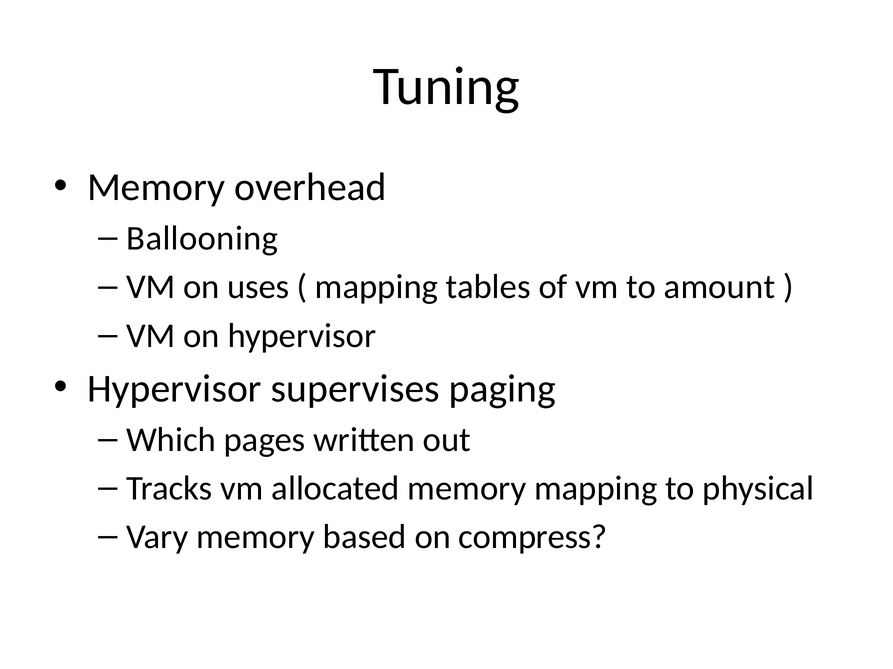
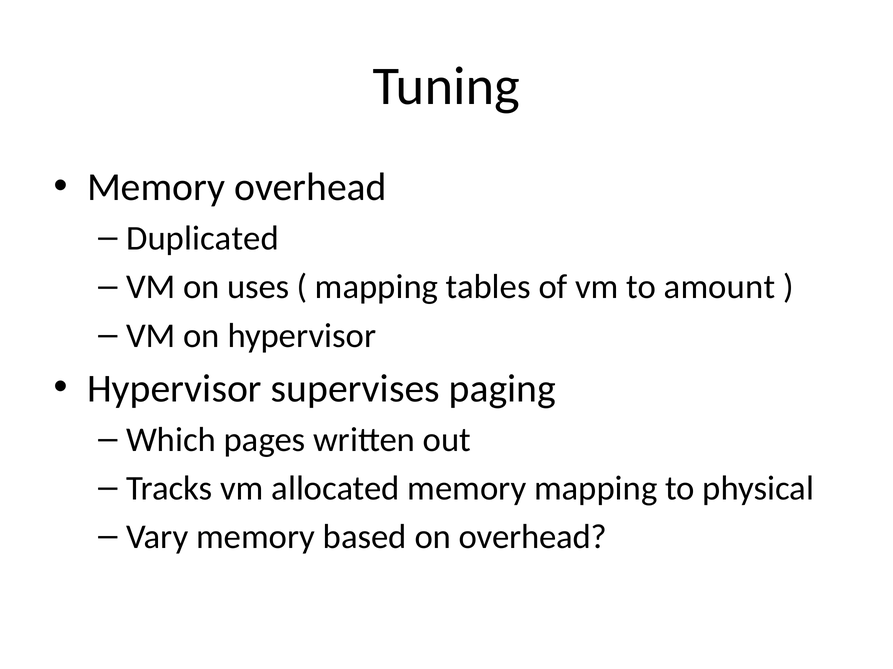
Ballooning: Ballooning -> Duplicated
on compress: compress -> overhead
